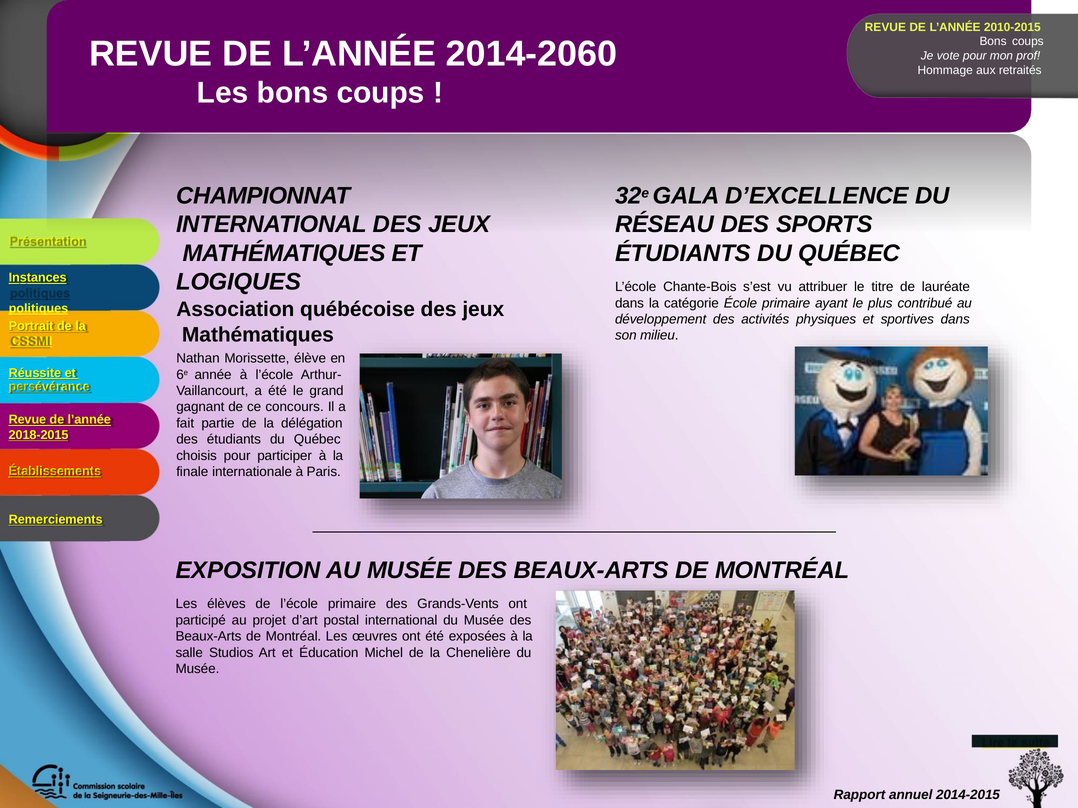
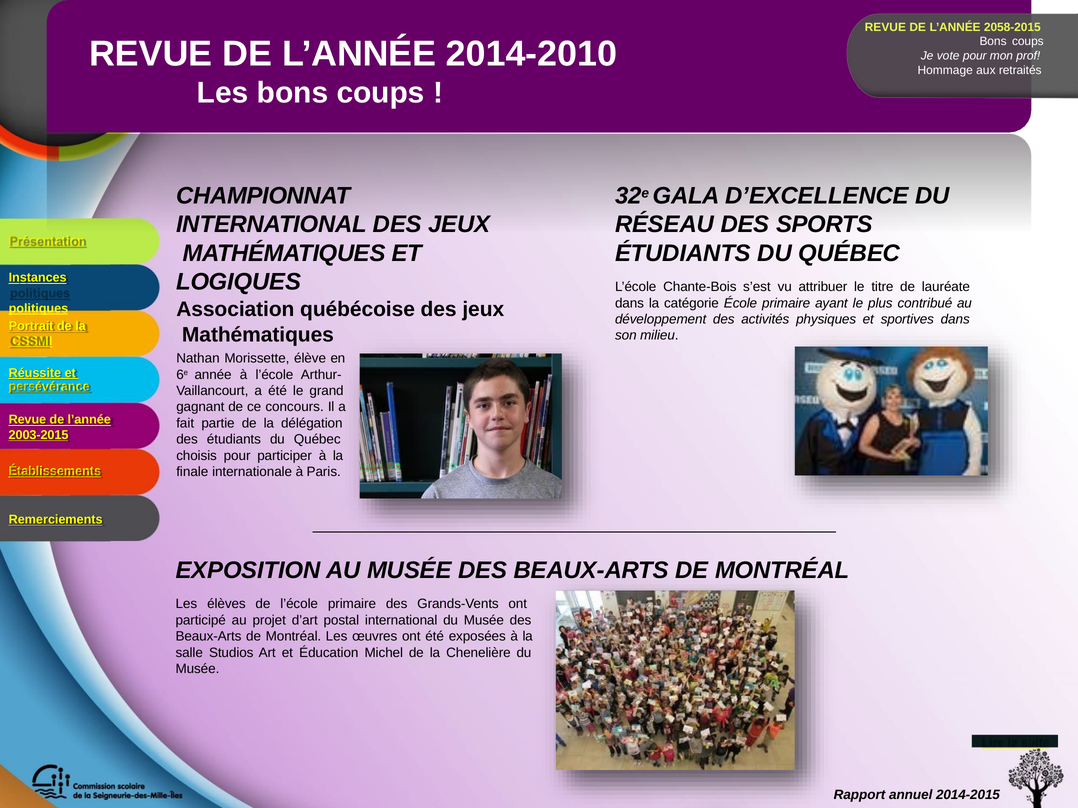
2010-2015: 2010-2015 -> 2058-2015
2014-2060: 2014-2060 -> 2014-2010
2018-2015: 2018-2015 -> 2003-2015
